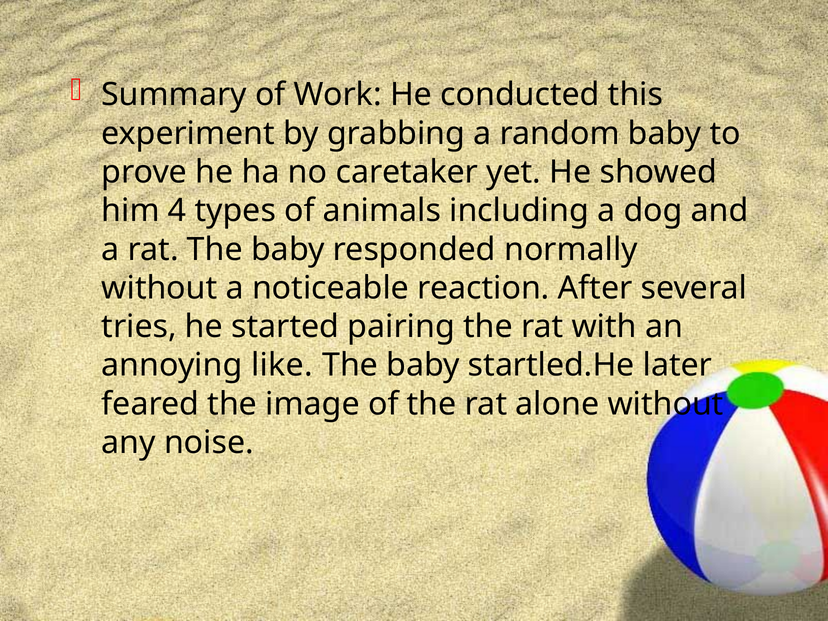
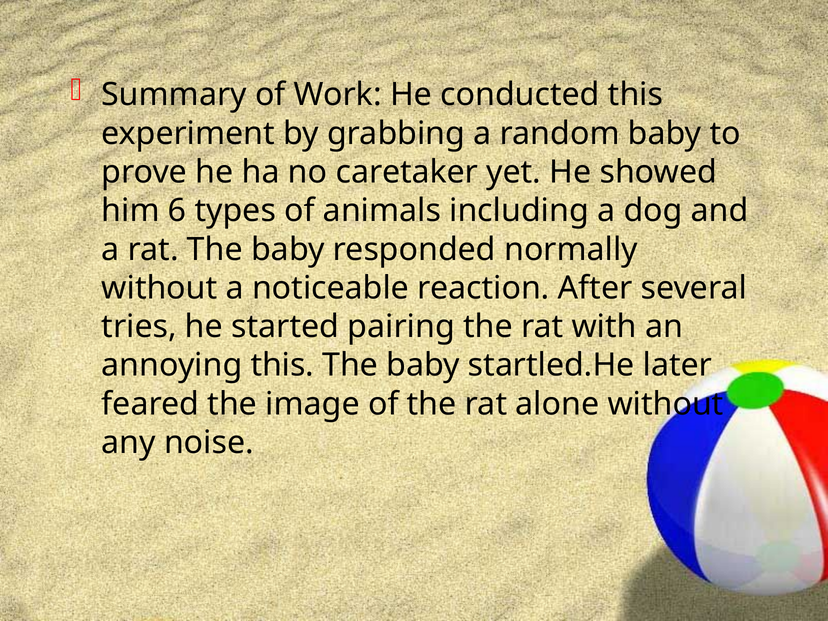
4: 4 -> 6
annoying like: like -> this
